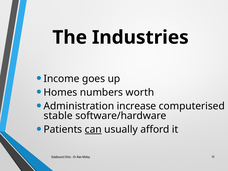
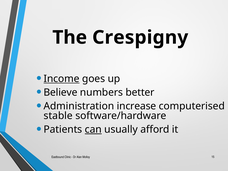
Industries: Industries -> Crespigny
Income underline: none -> present
Homes: Homes -> Believe
worth: worth -> better
